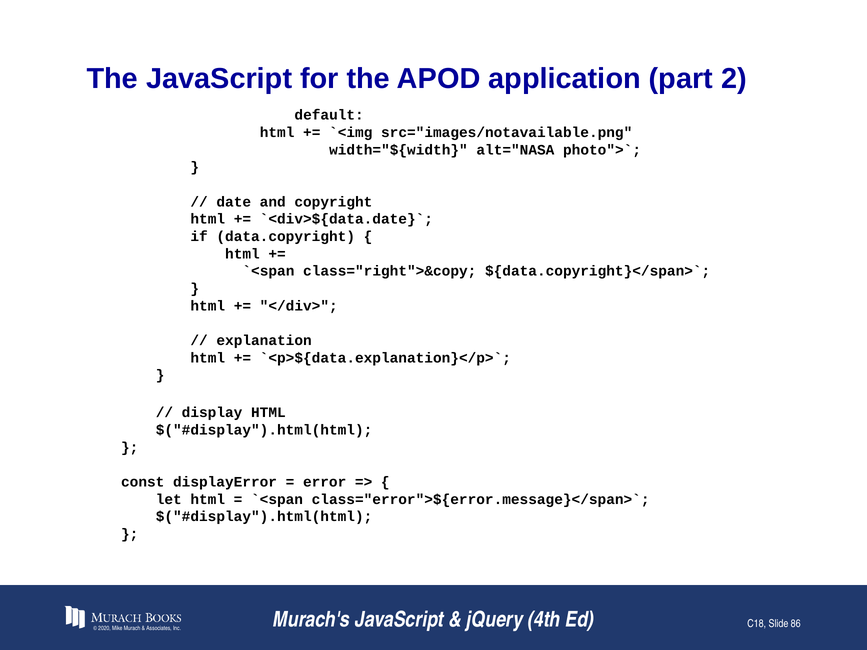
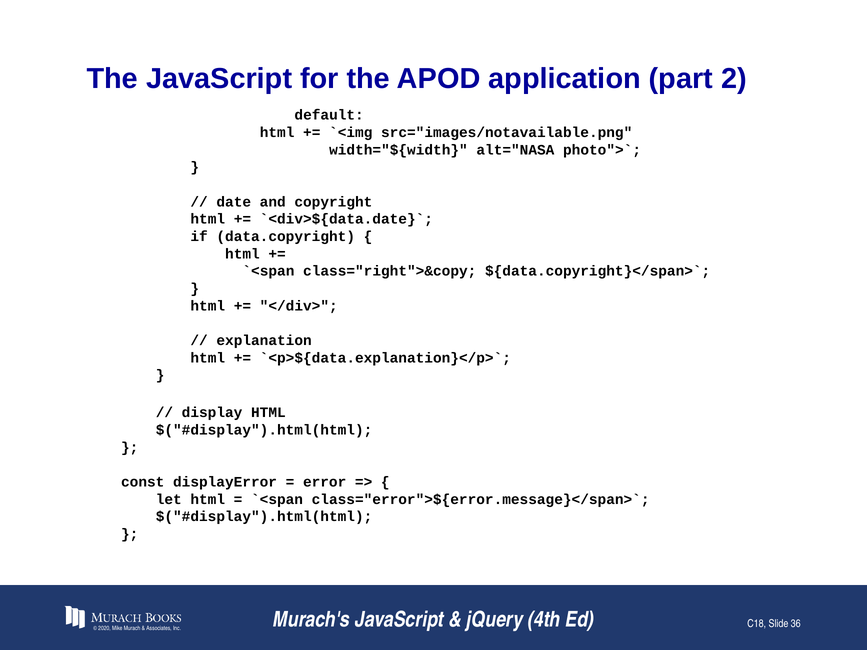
86: 86 -> 36
